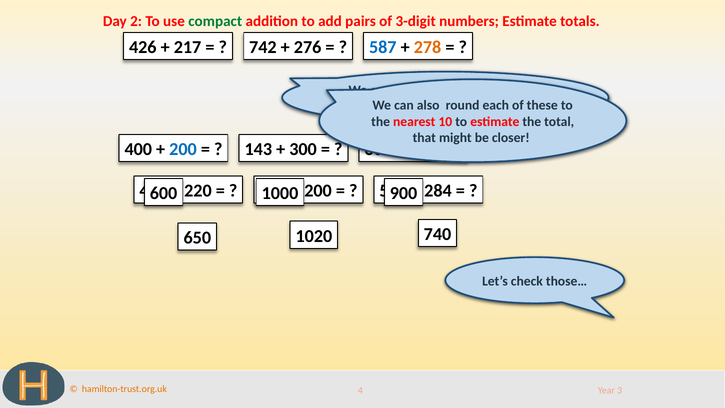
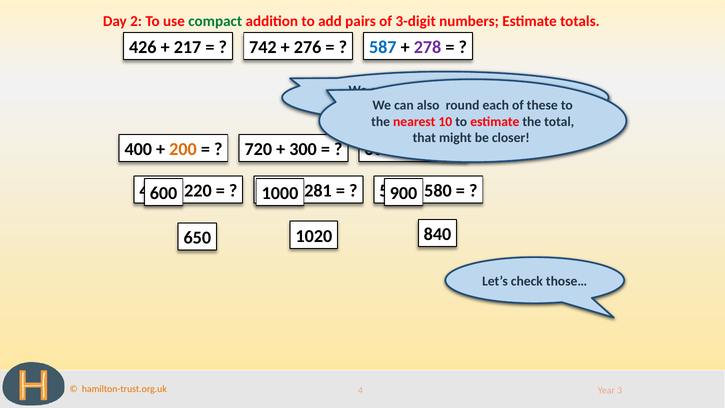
278 colour: orange -> purple
200 at (183, 149) colour: blue -> orange
143: 143 -> 720
200 at (318, 191): 200 -> 281
284: 284 -> 580
1020 740: 740 -> 840
